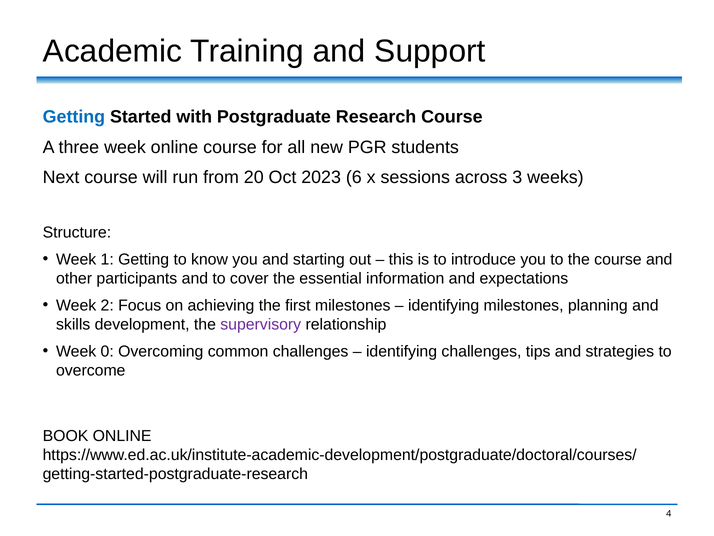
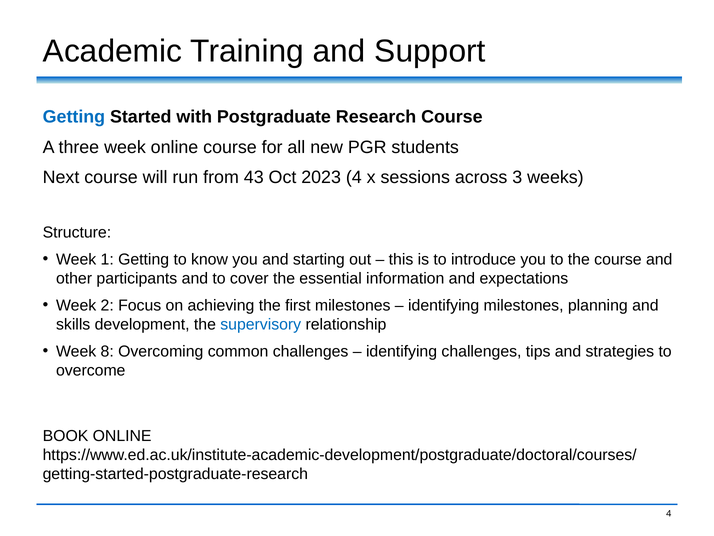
20: 20 -> 43
2023 6: 6 -> 4
supervisory colour: purple -> blue
0: 0 -> 8
